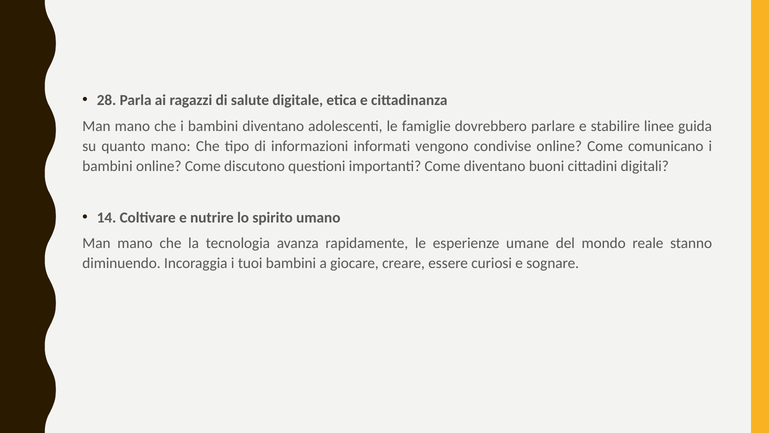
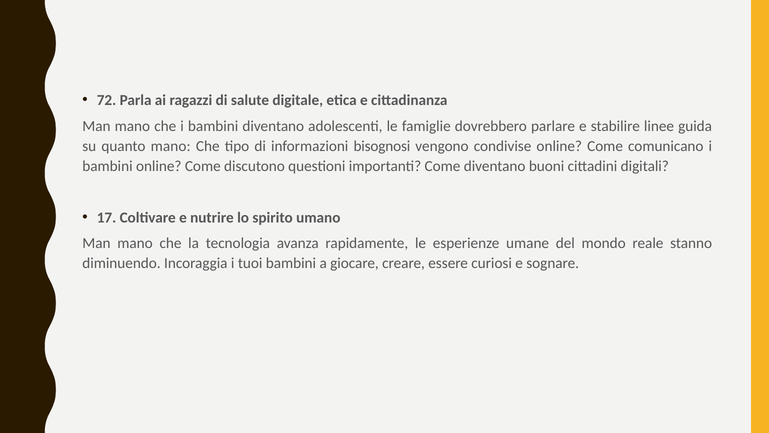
28: 28 -> 72
informati: informati -> bisognosi
14: 14 -> 17
